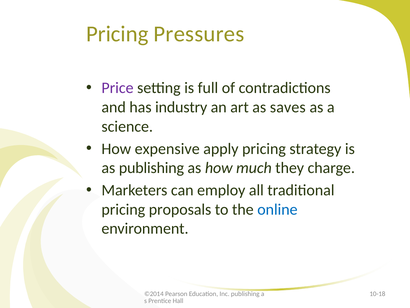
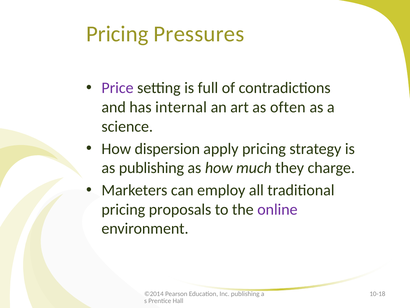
industry: industry -> internal
saves: saves -> often
expensive: expensive -> dispersion
online colour: blue -> purple
